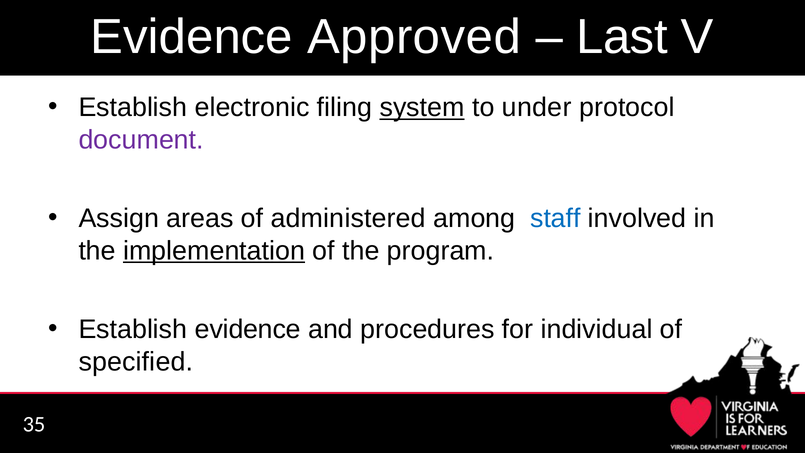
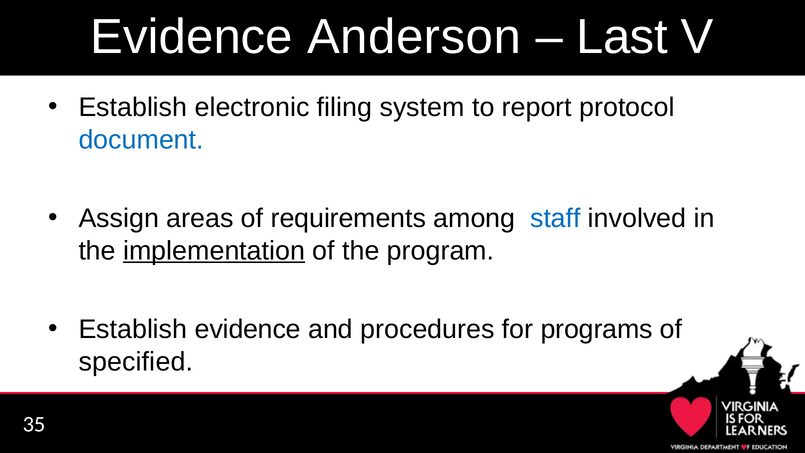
Approved: Approved -> Anderson
system underline: present -> none
under: under -> report
document colour: purple -> blue
administered: administered -> requirements
individual: individual -> programs
